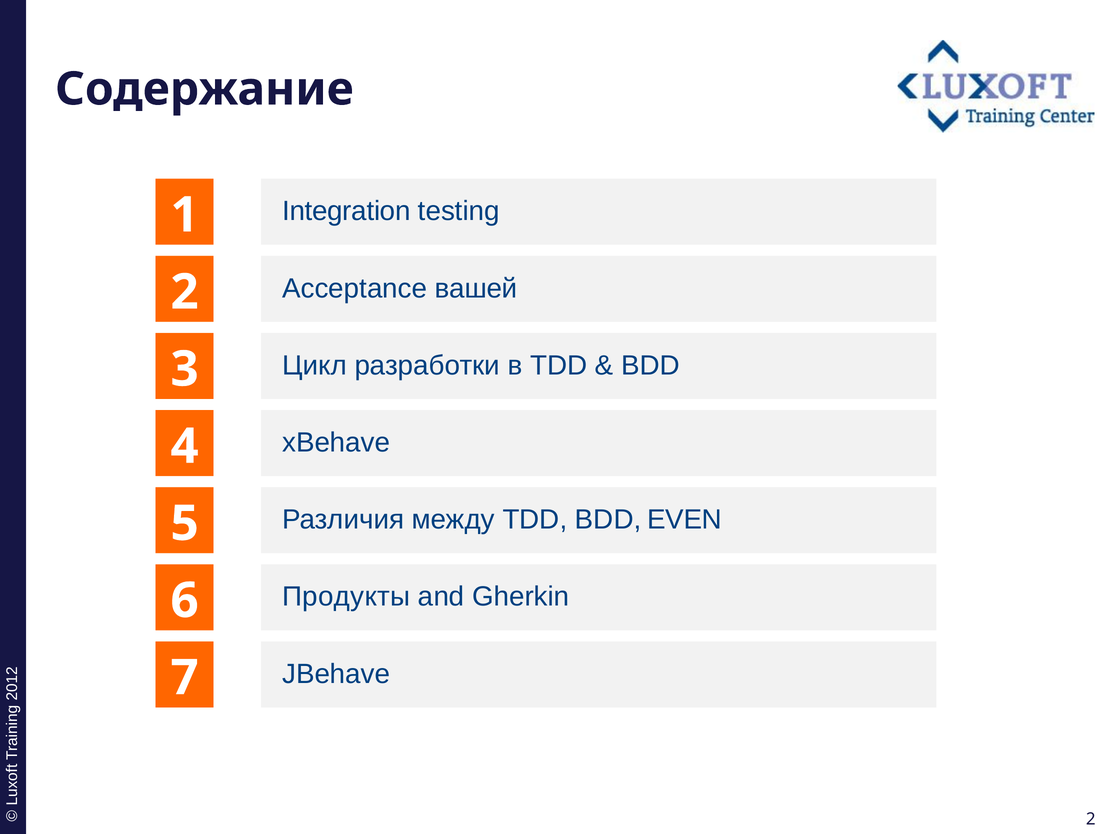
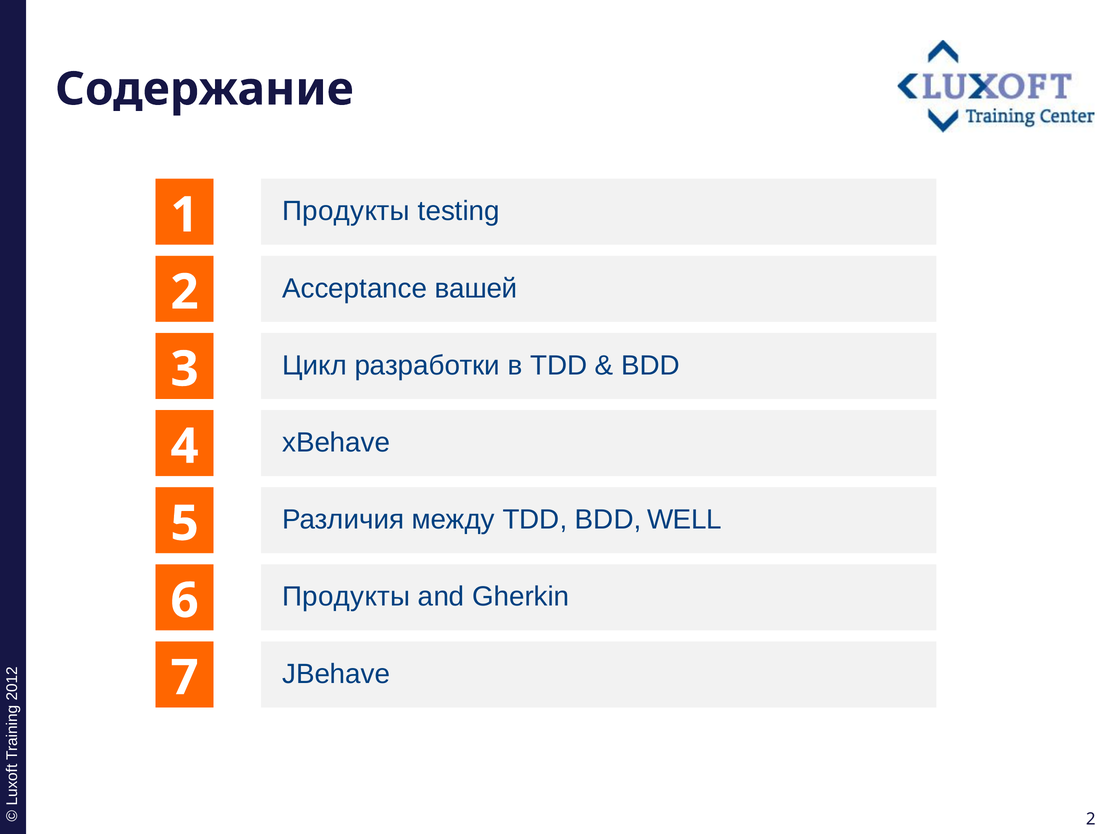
1 Integration: Integration -> Продукты
EVEN: EVEN -> WELL
